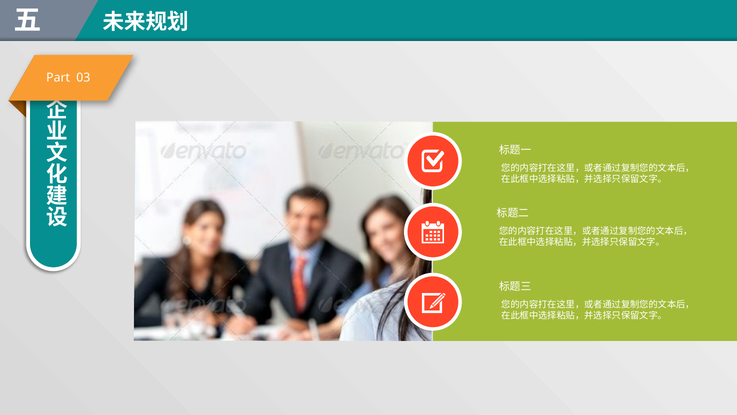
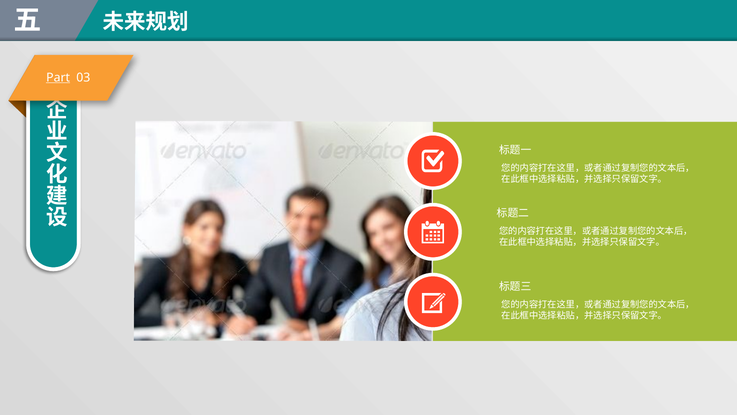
Part underline: none -> present
